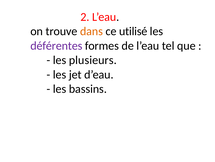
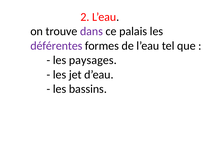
dans colour: orange -> purple
utilisé: utilisé -> palais
plusieurs: plusieurs -> paysages
